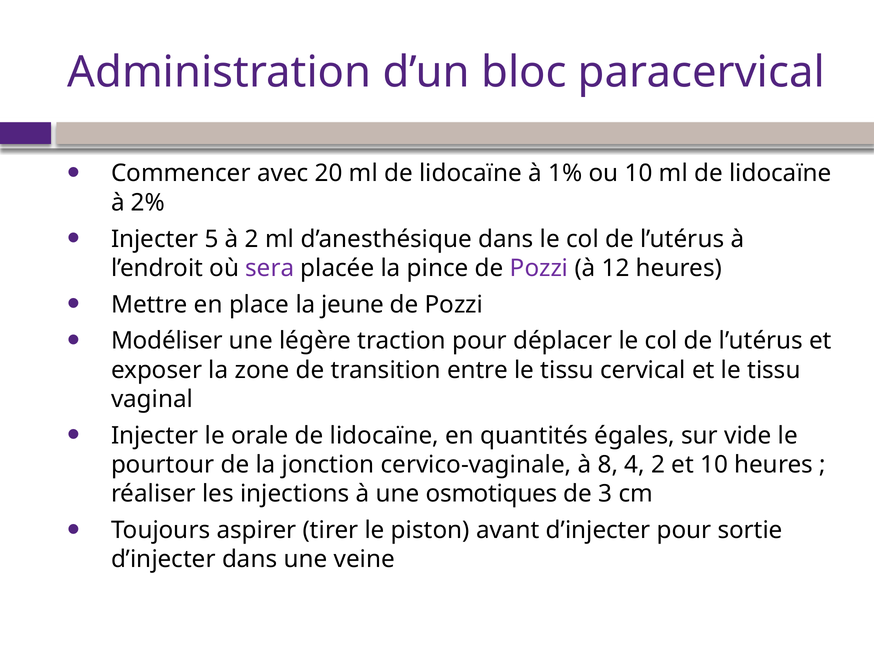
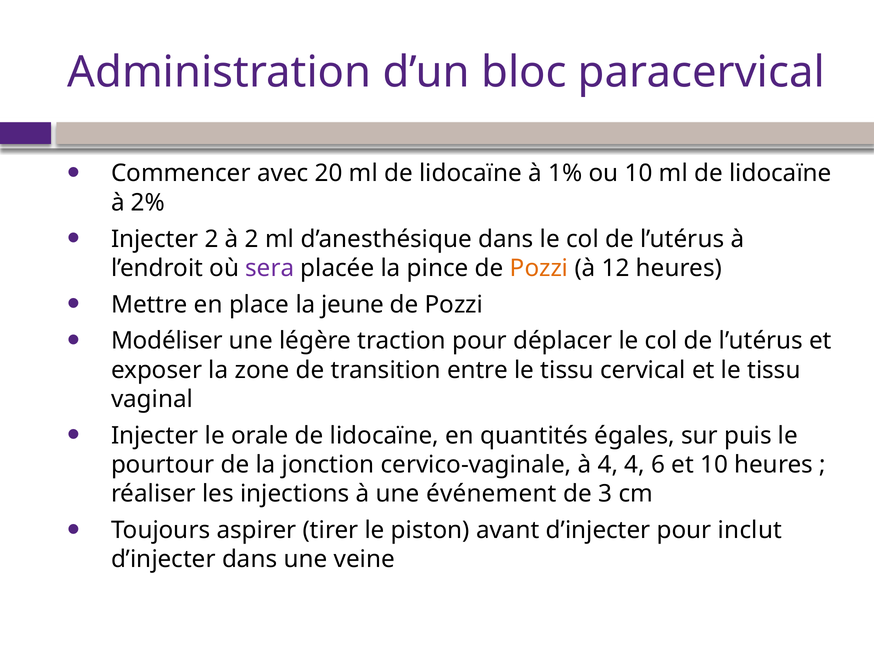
Injecter 5: 5 -> 2
Pozzi at (539, 268) colour: purple -> orange
vide: vide -> puis
à 8: 8 -> 4
4 2: 2 -> 6
osmotiques: osmotiques -> événement
sortie: sortie -> inclut
